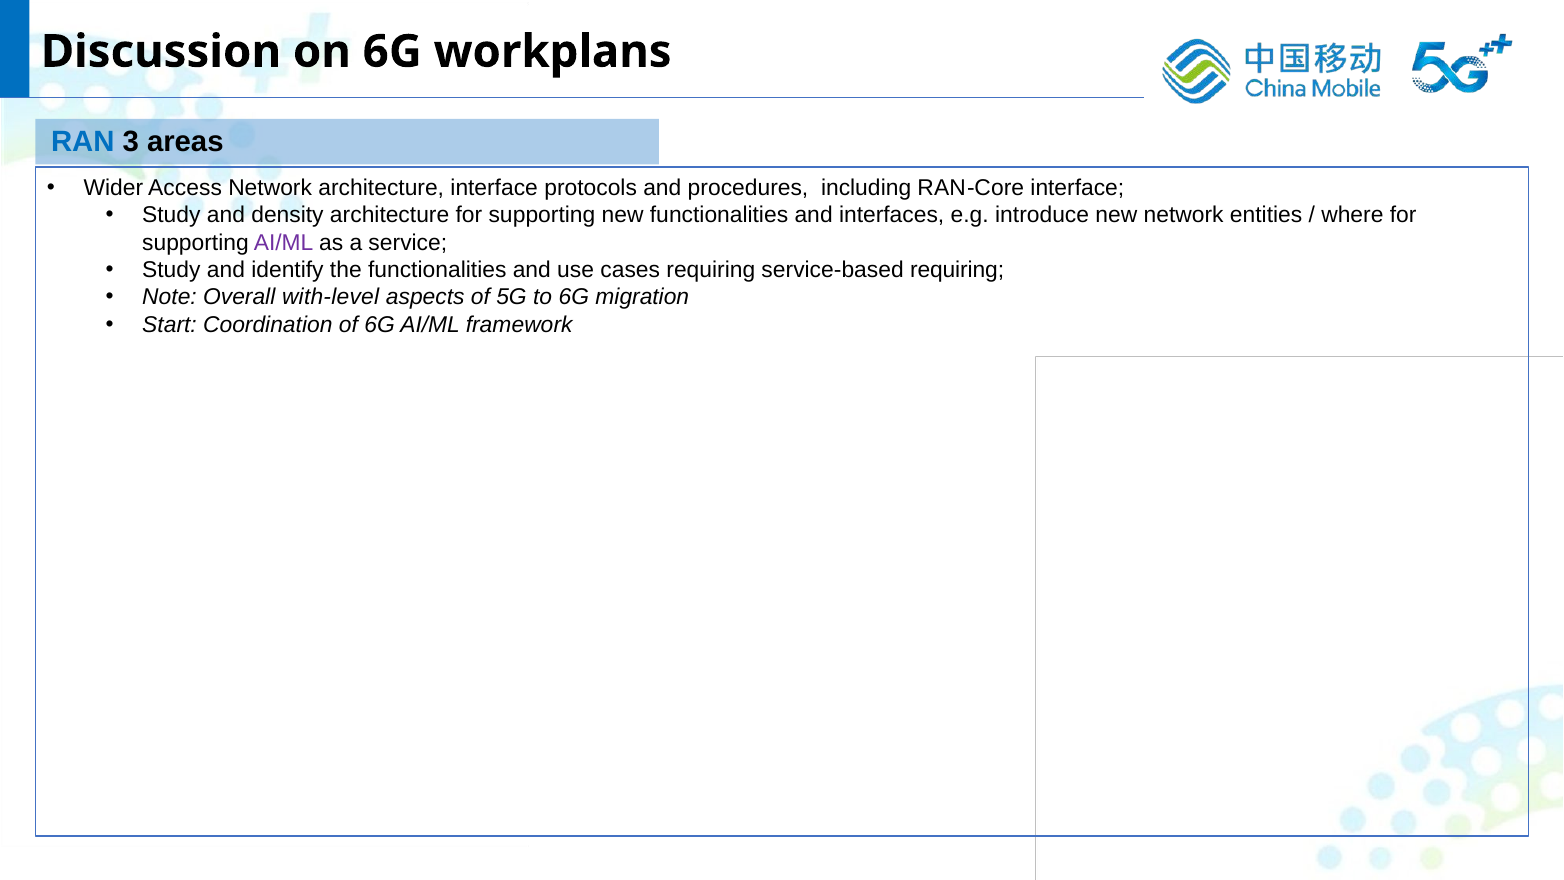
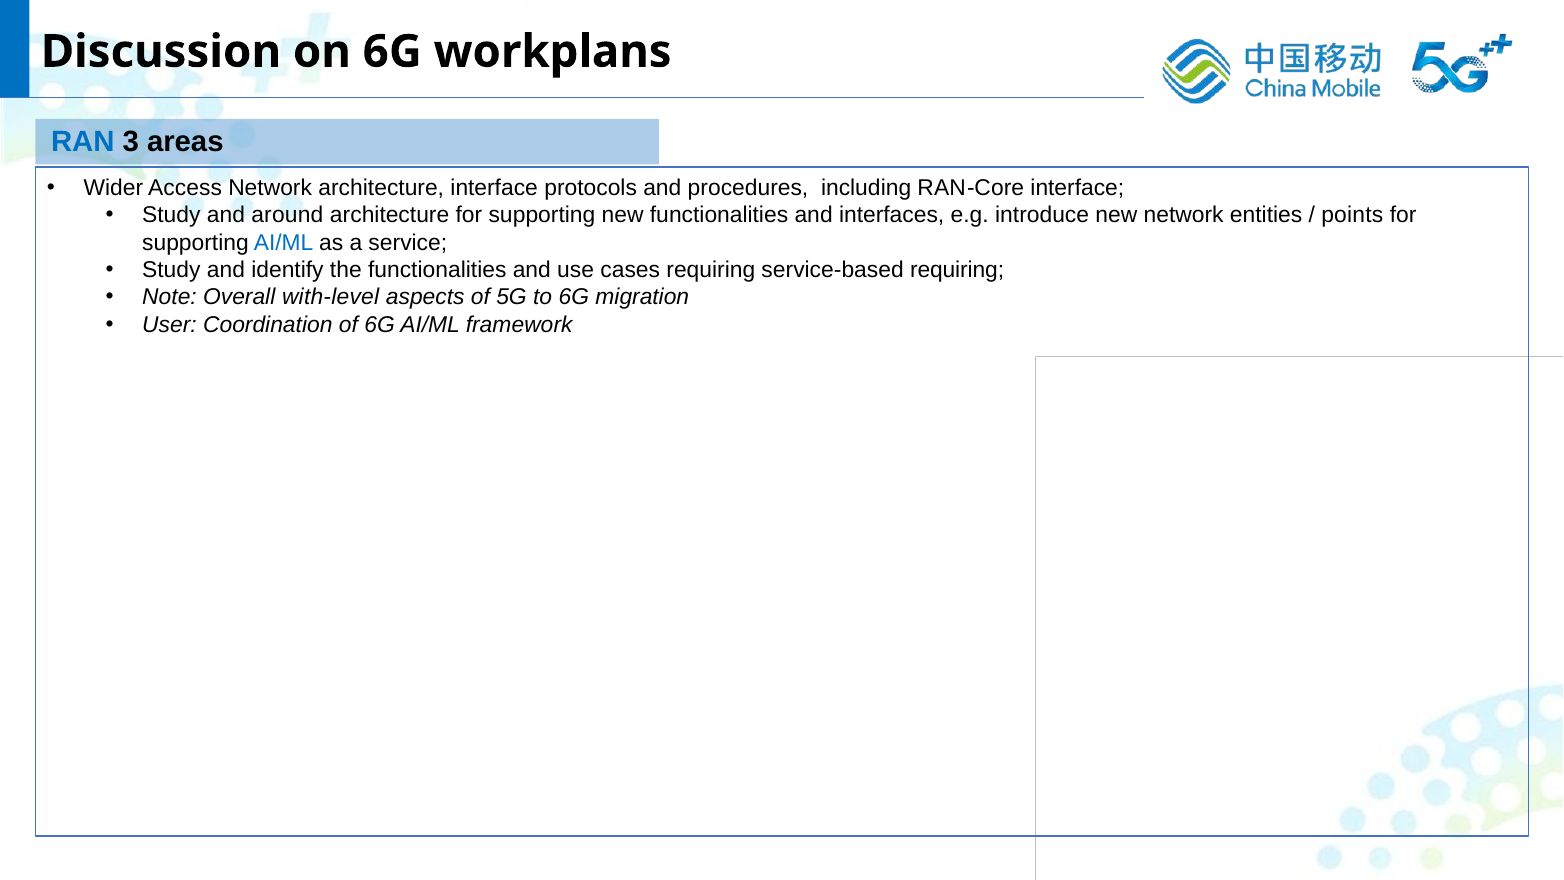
density: density -> around
where: where -> points
AI/ML at (284, 243) colour: purple -> blue
Start: Start -> User
